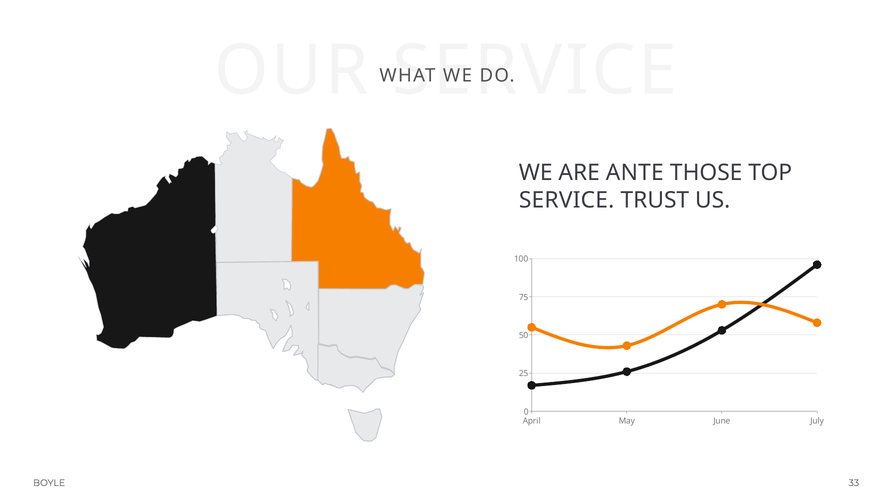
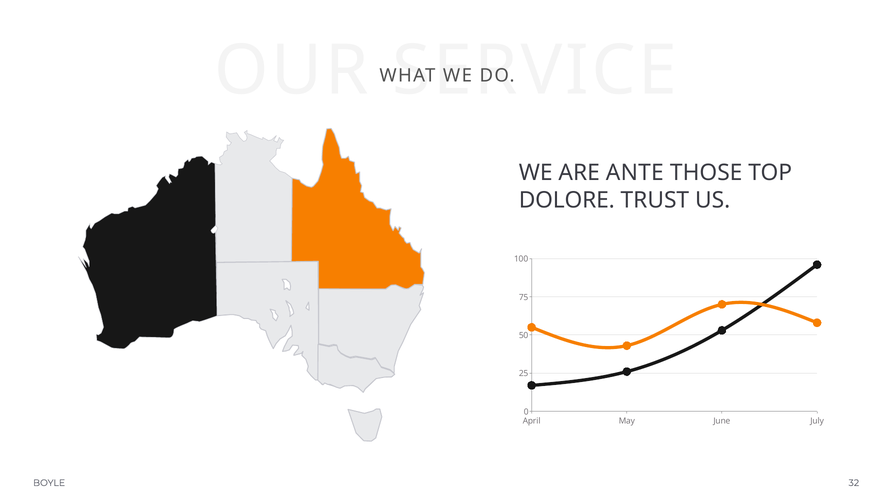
SERVICE at (567, 200): SERVICE -> DOLORE
33: 33 -> 32
